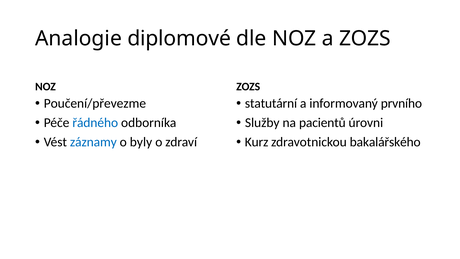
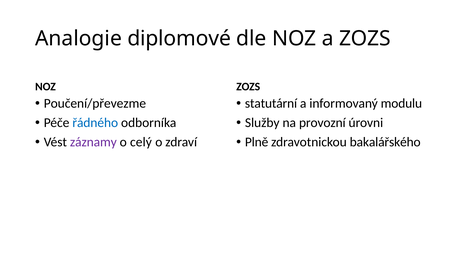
prvního: prvního -> modulu
pacientů: pacientů -> provozní
záznamy colour: blue -> purple
byly: byly -> celý
Kurz: Kurz -> Plně
